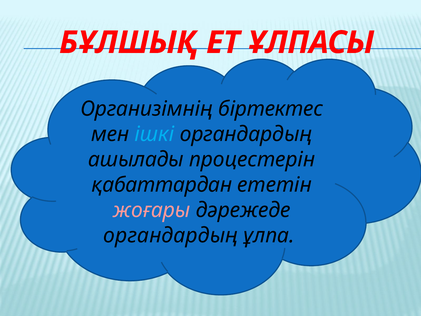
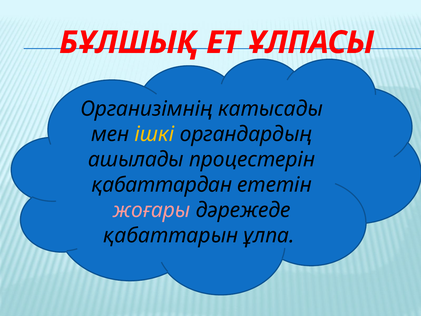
біртектес: біртектес -> катысады
ішкі colour: light blue -> yellow
органдардың at (171, 235): органдардың -> қабаттарын
